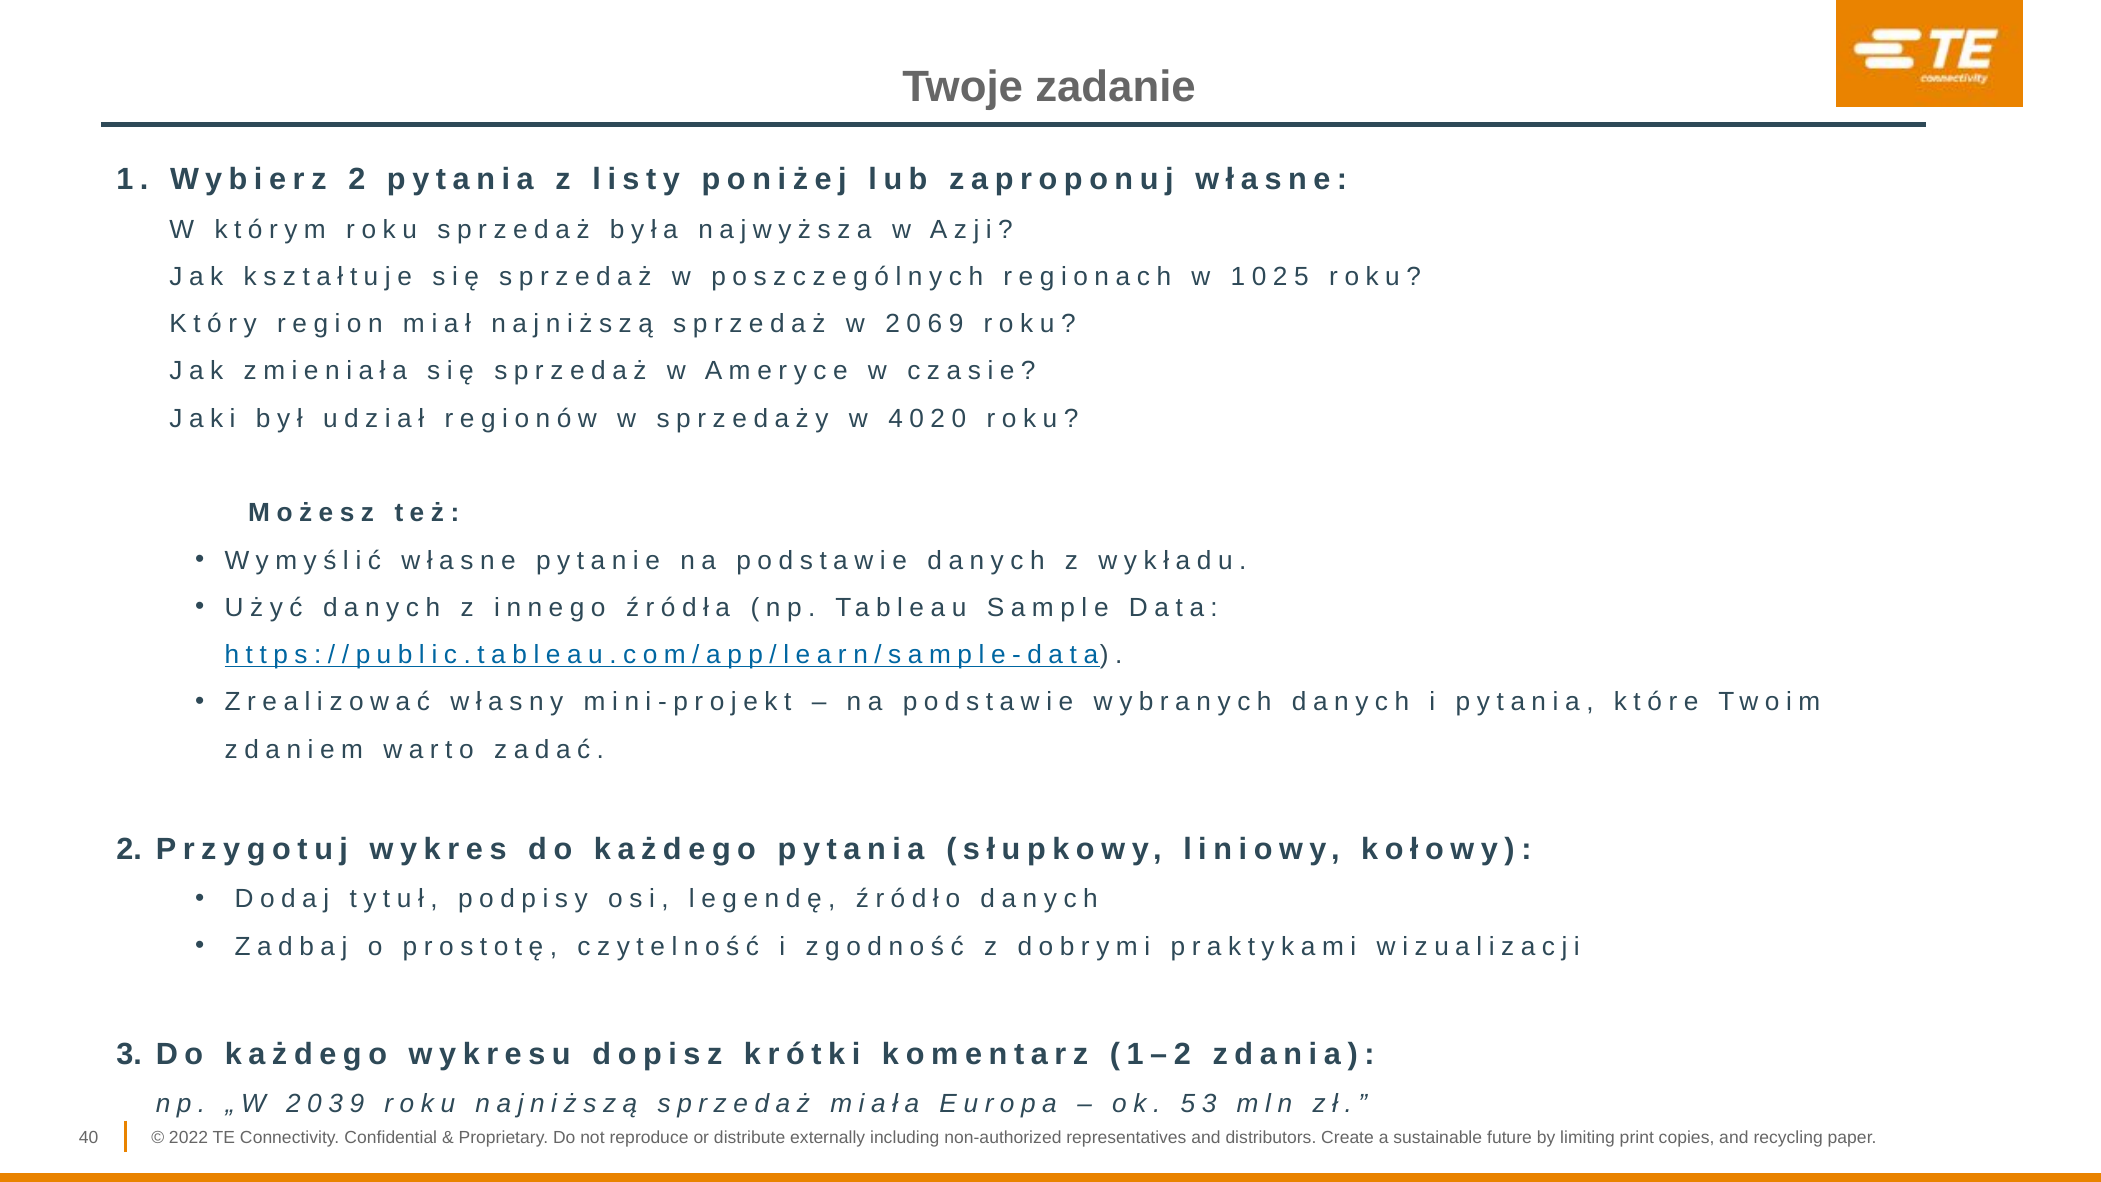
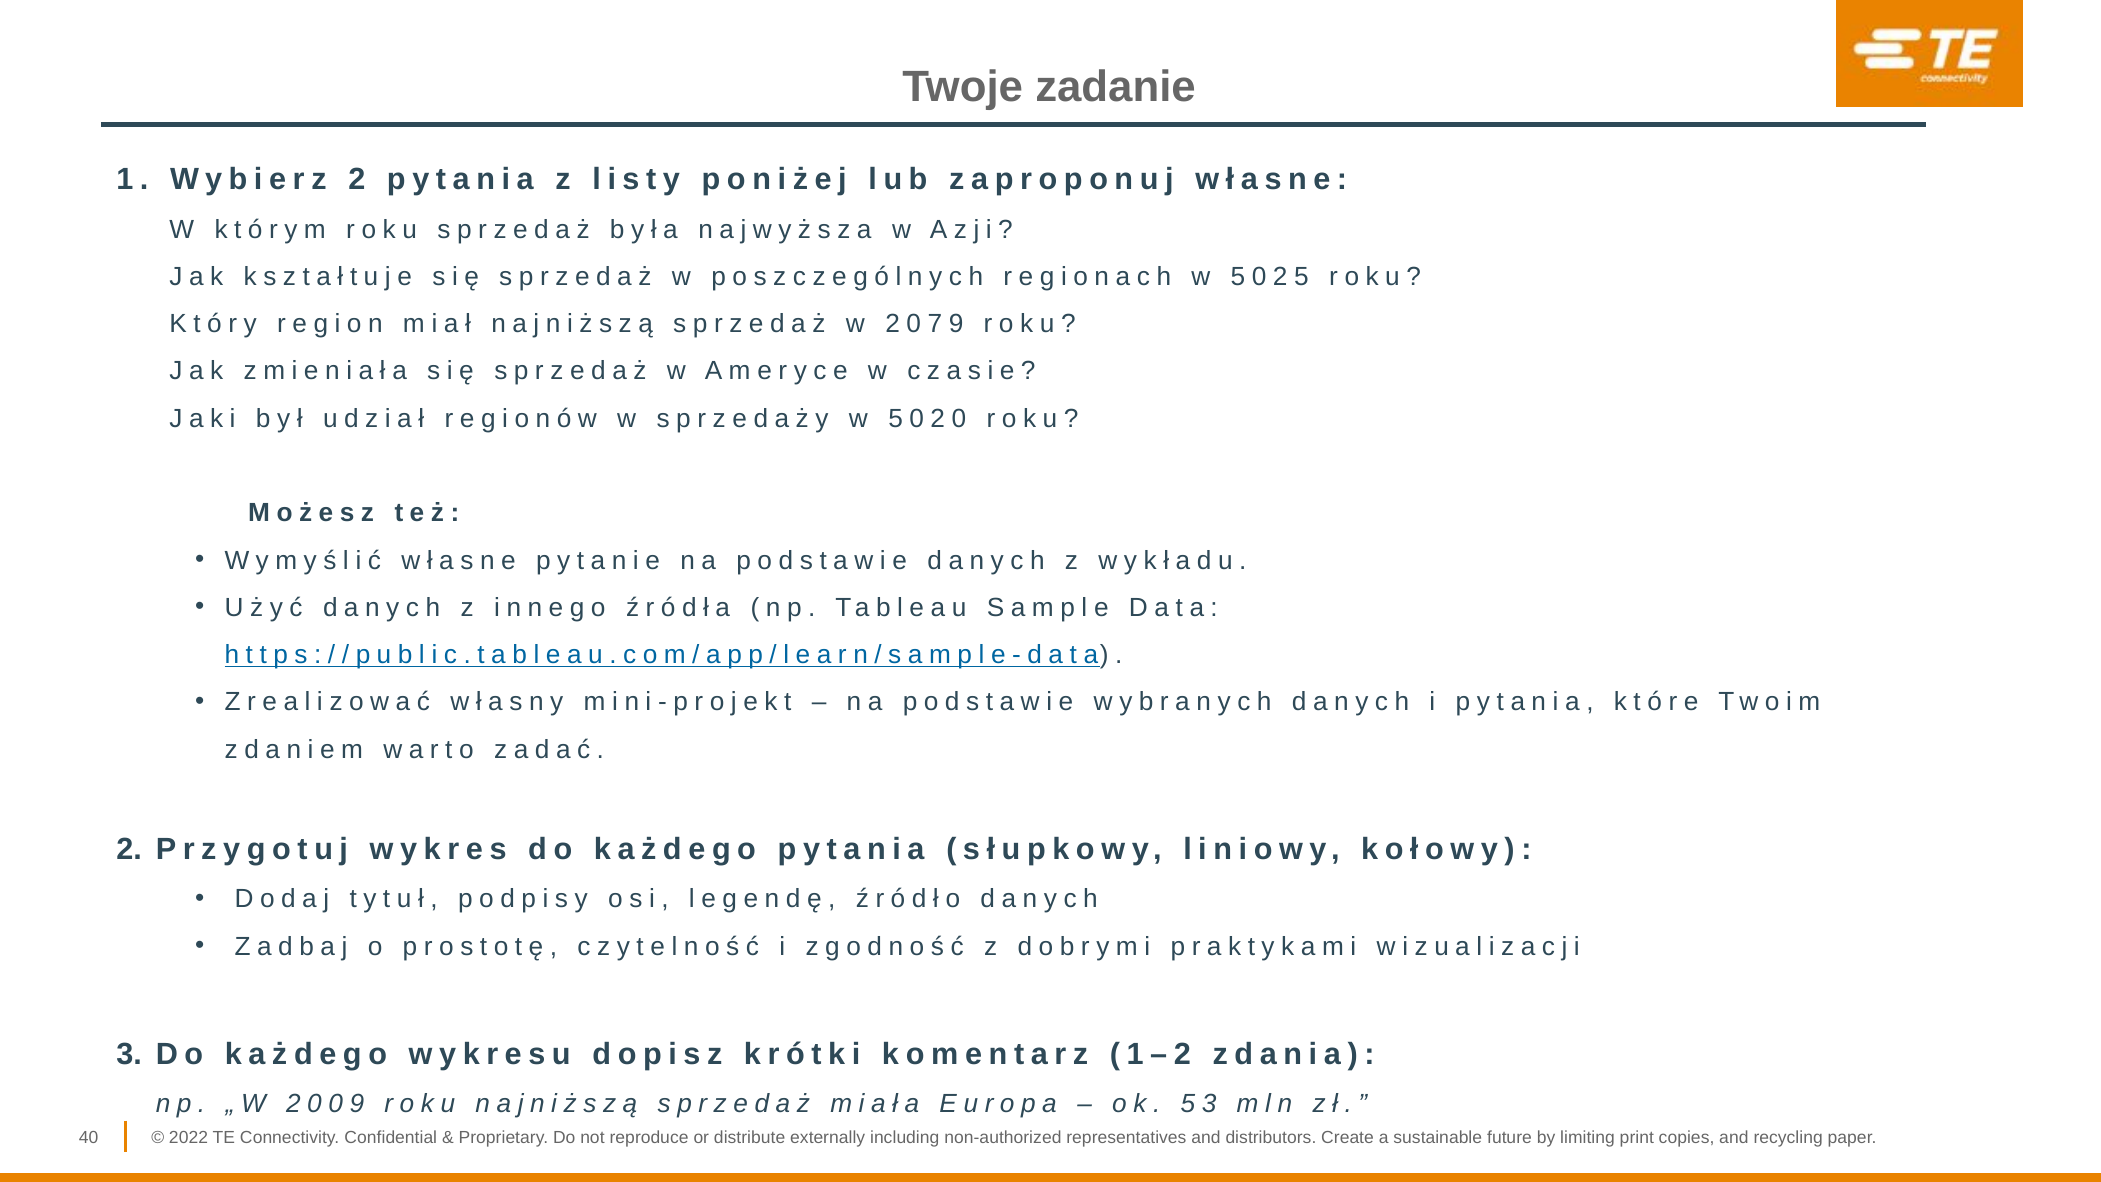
1 at (1238, 277): 1 -> 5
6: 6 -> 7
4 at (896, 418): 4 -> 5
3 at (336, 1104): 3 -> 0
